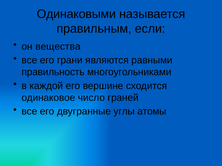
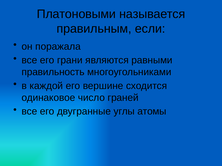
Одинаковыми: Одинаковыми -> Платоновыми
вещества: вещества -> поражала
